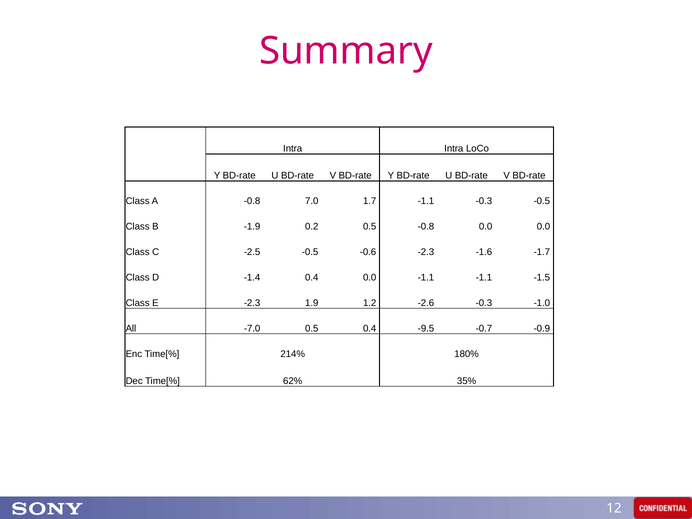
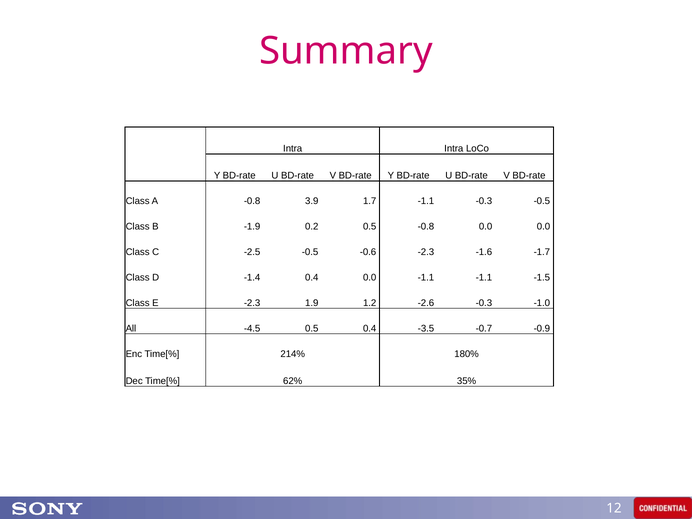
7.0: 7.0 -> 3.9
-7.0: -7.0 -> -4.5
-9.5: -9.5 -> -3.5
